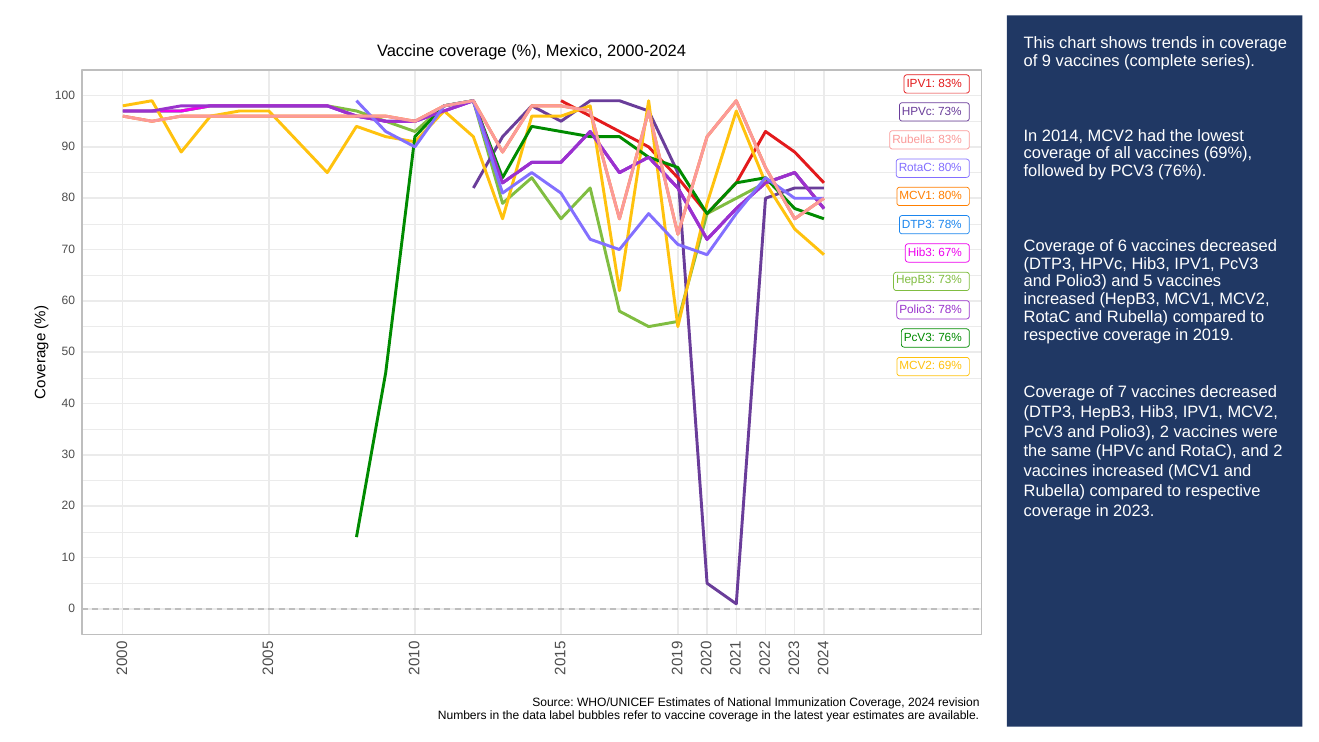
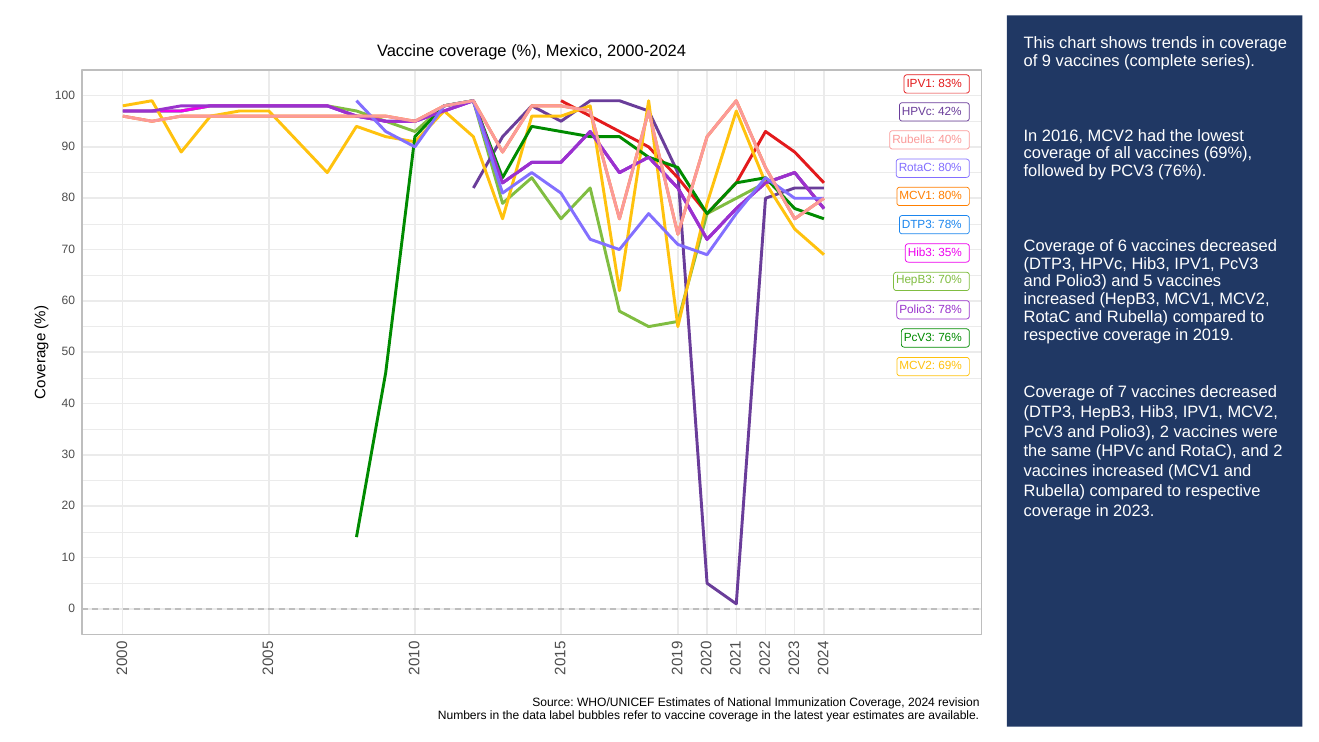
HPVc 73%: 73% -> 42%
2014: 2014 -> 2016
Rubella 83%: 83% -> 40%
67%: 67% -> 35%
HepB3 73%: 73% -> 70%
